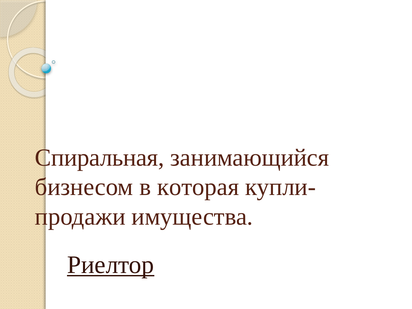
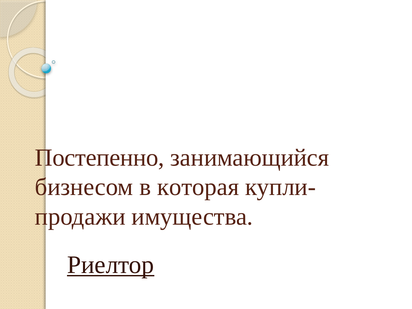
Спиральная: Спиральная -> Постепенно
